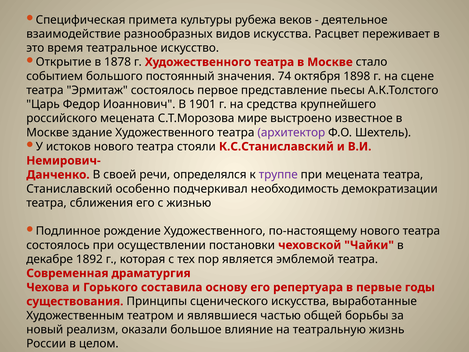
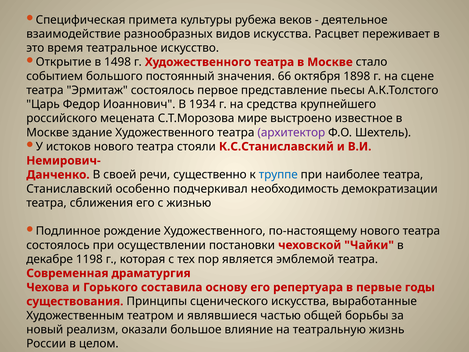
1878: 1878 -> 1498
74: 74 -> 66
1901: 1901 -> 1934
определялся: определялся -> существенно
труппе colour: purple -> blue
при мецената: мецената -> наиболее
1892: 1892 -> 1198
